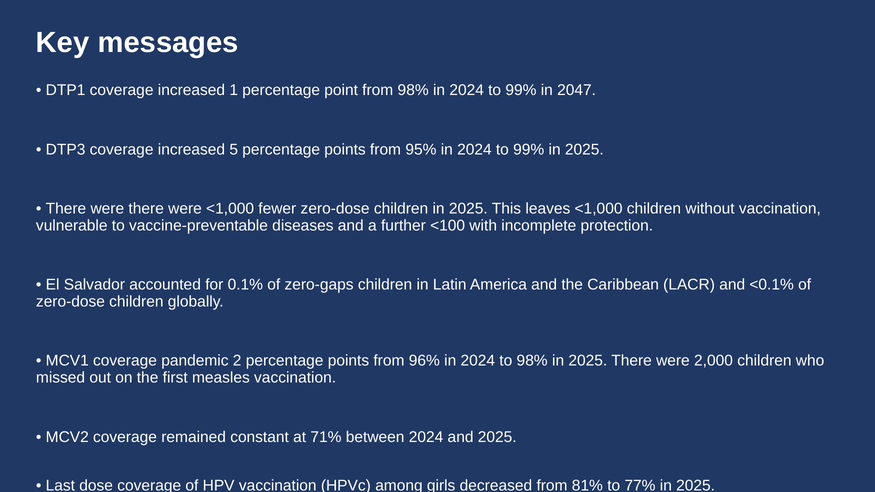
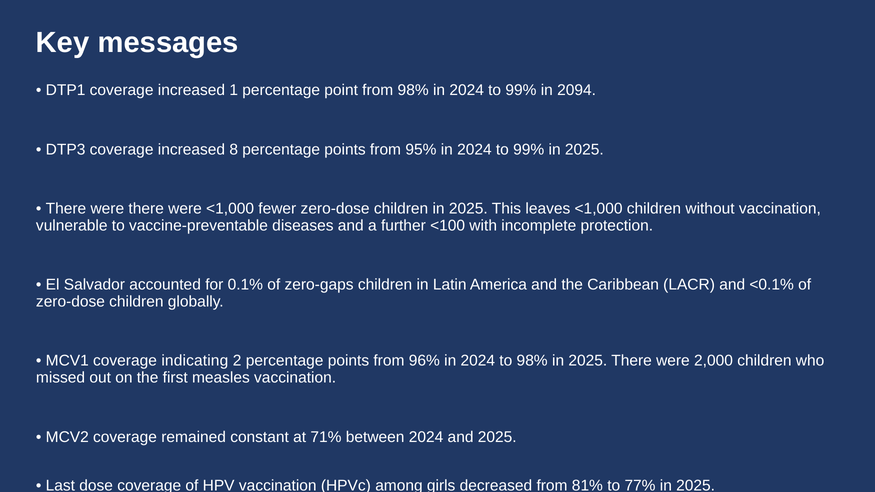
2047: 2047 -> 2094
5: 5 -> 8
pandemic: pandemic -> indicating
